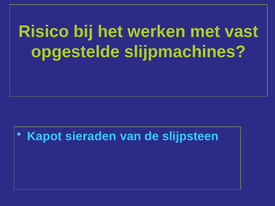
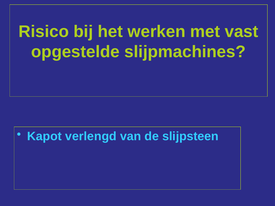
sieraden: sieraden -> verlengd
